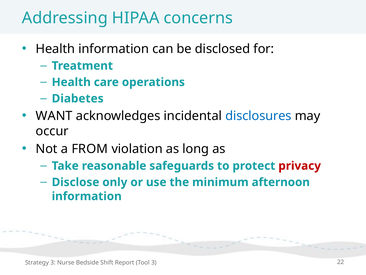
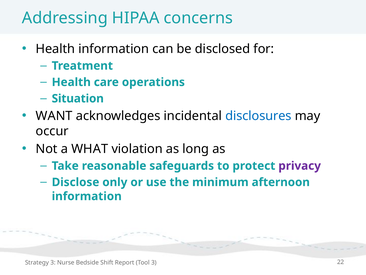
Diabetes: Diabetes -> Situation
FROM: FROM -> WHAT
privacy colour: red -> purple
